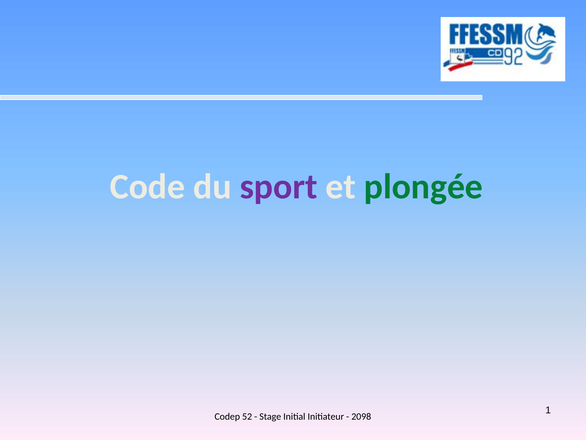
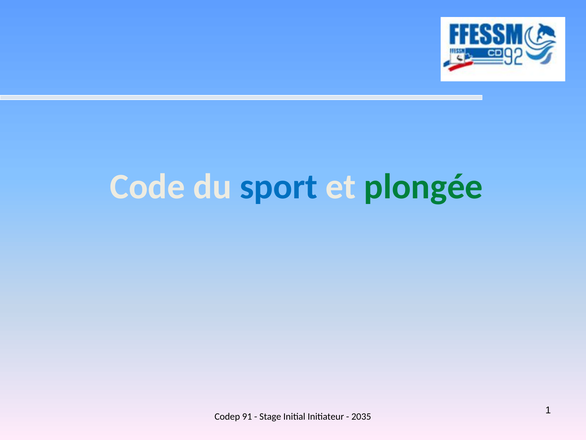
sport colour: purple -> blue
52: 52 -> 91
2098: 2098 -> 2035
